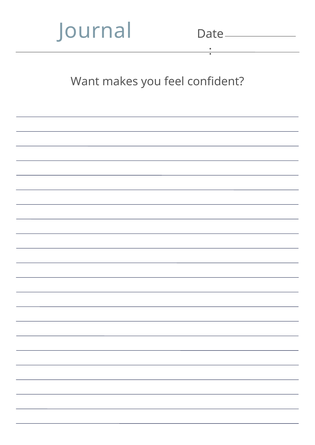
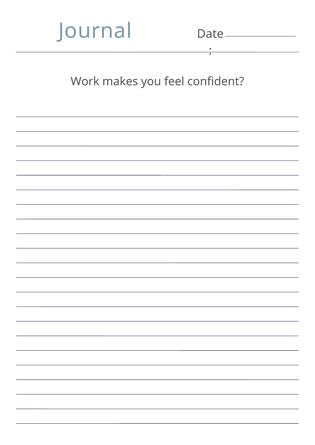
Want: Want -> Work
